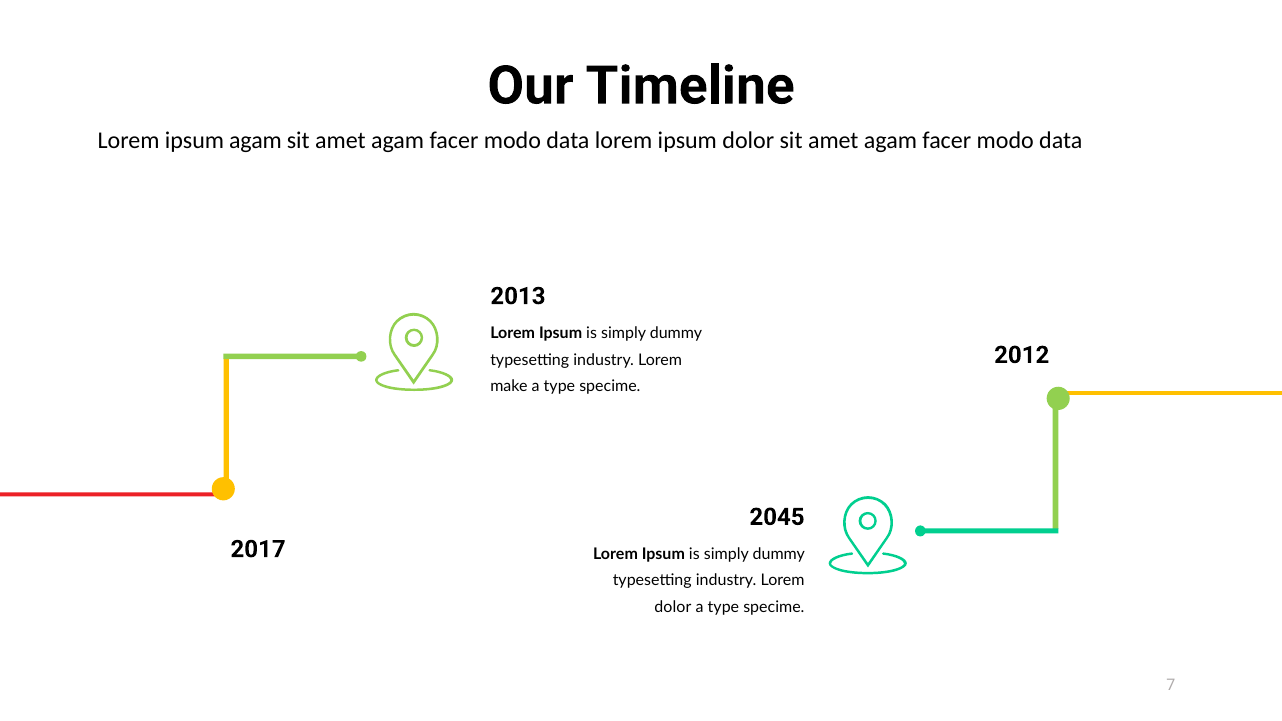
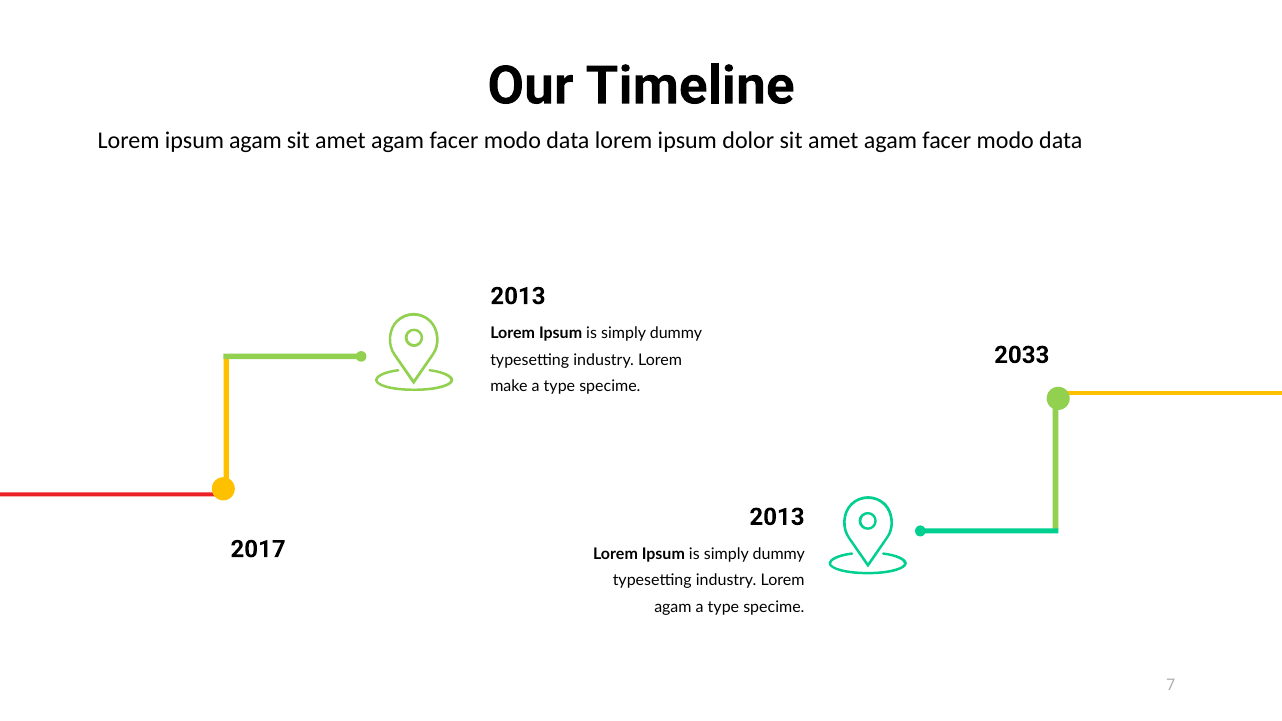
2012: 2012 -> 2033
2045 at (777, 517): 2045 -> 2013
dolor at (673, 607): dolor -> agam
